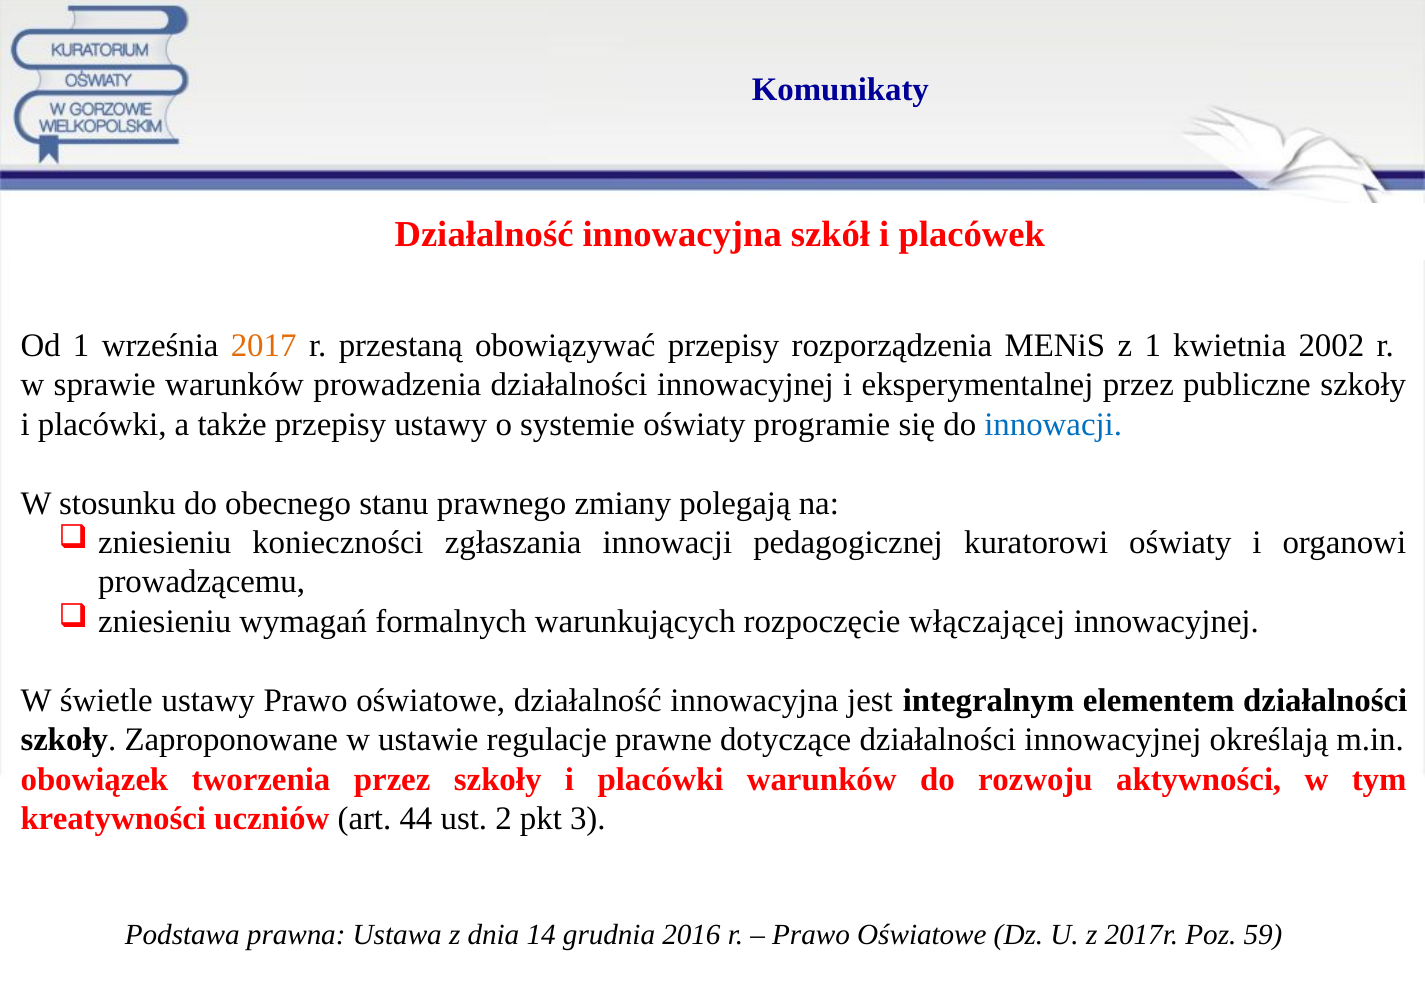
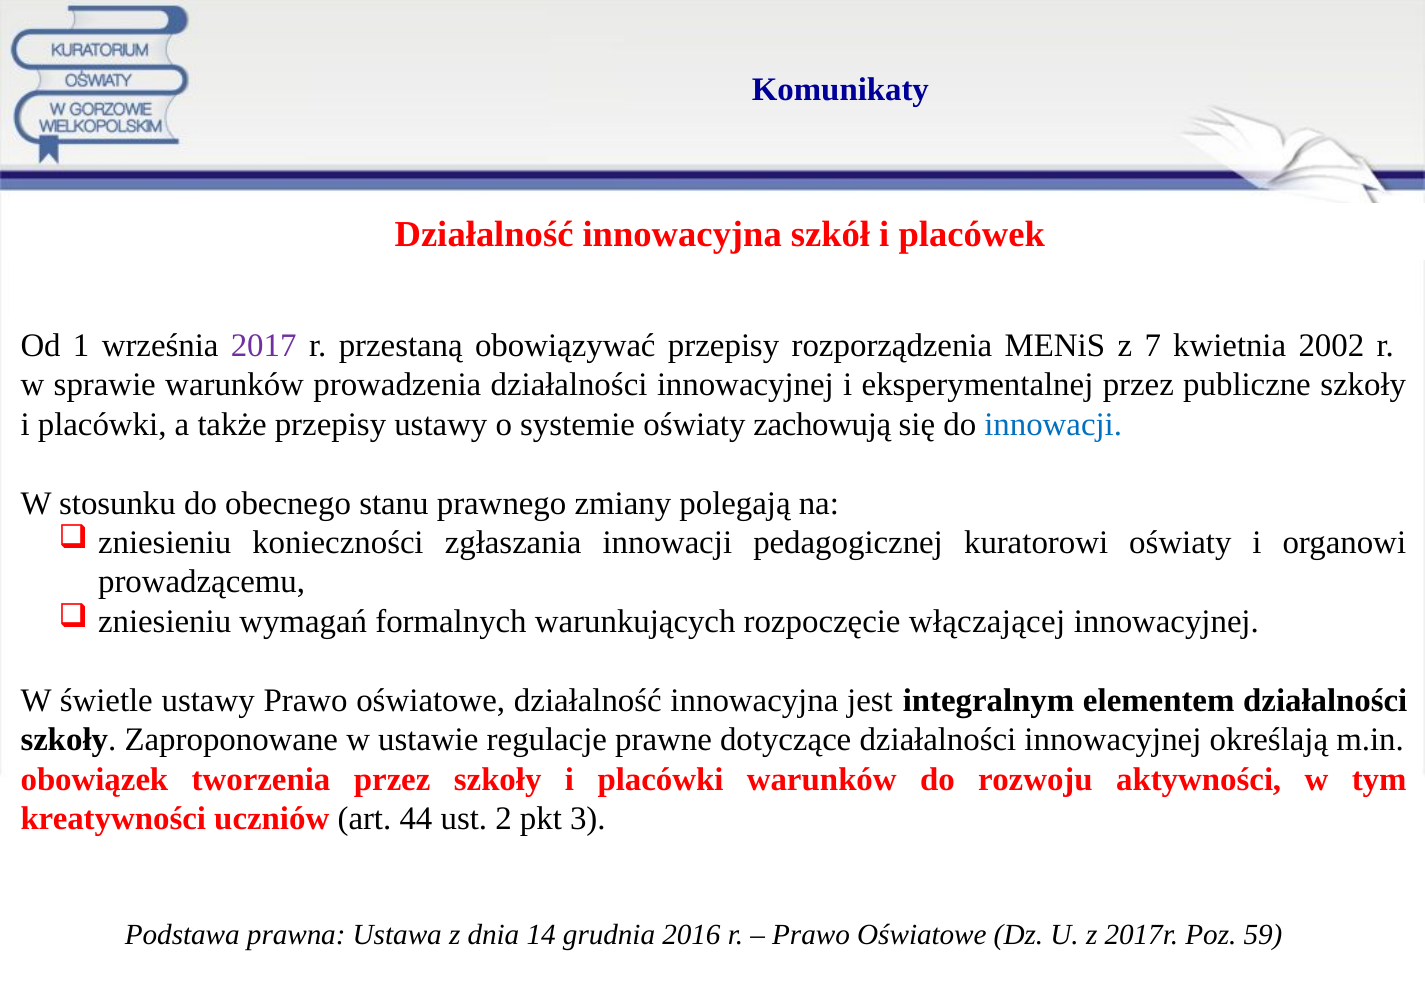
2017 colour: orange -> purple
z 1: 1 -> 7
programie: programie -> zachowują
